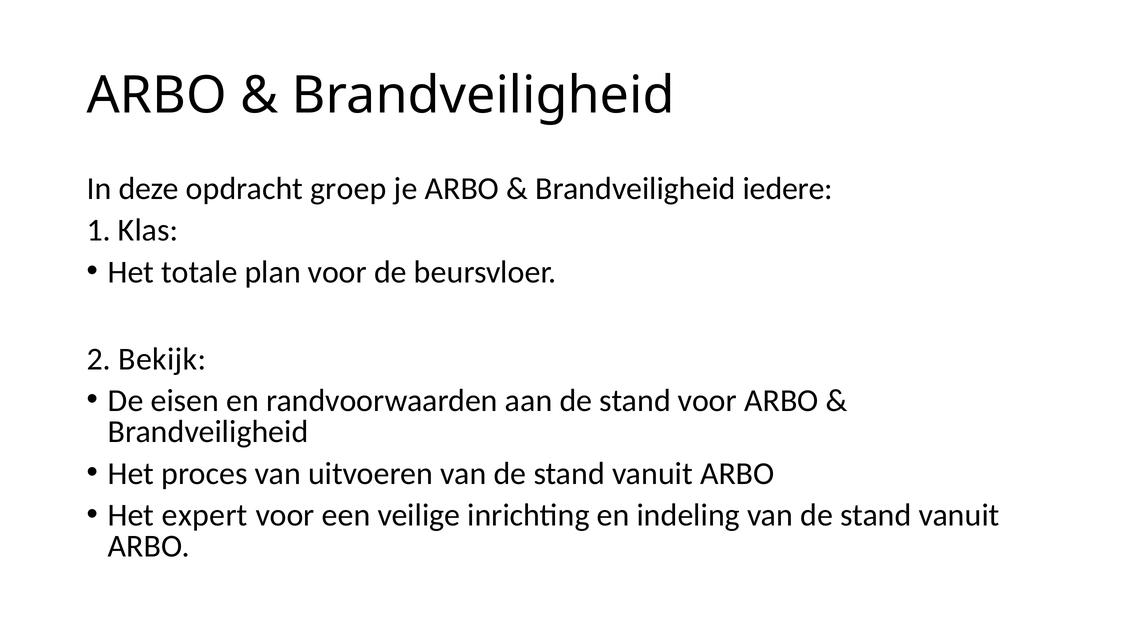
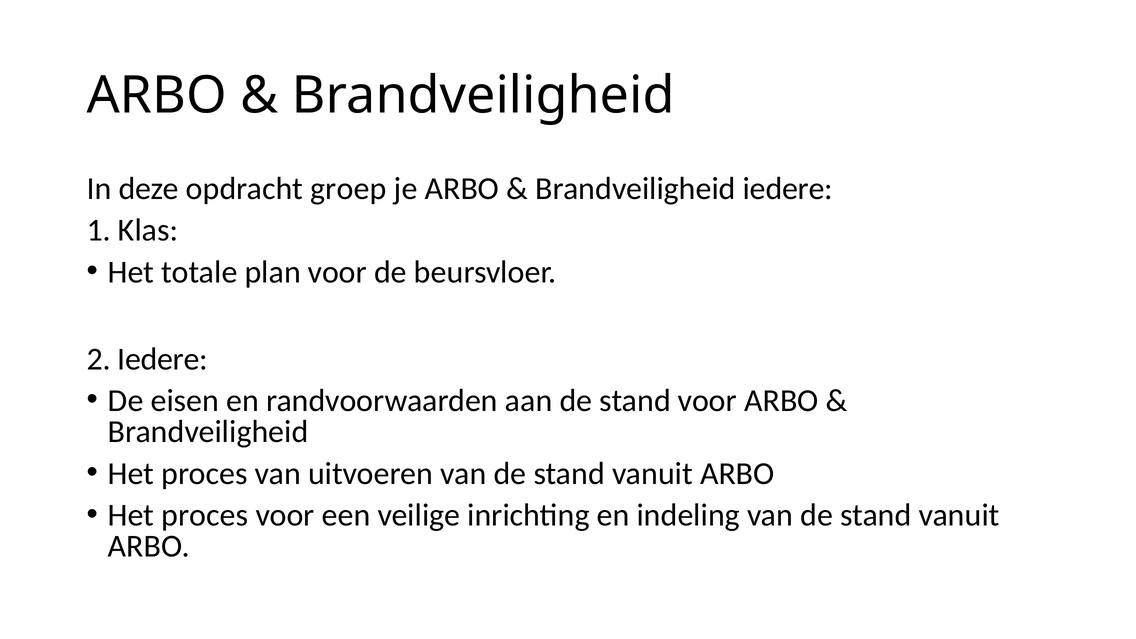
2 Bekijk: Bekijk -> Iedere
expert at (205, 515): expert -> proces
